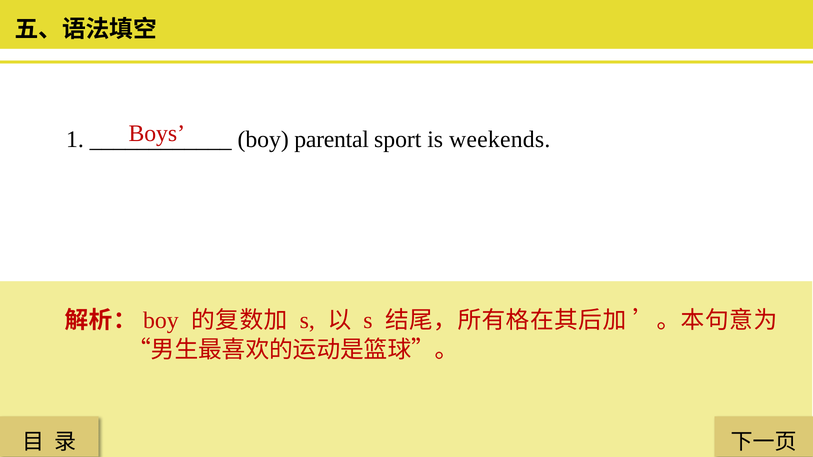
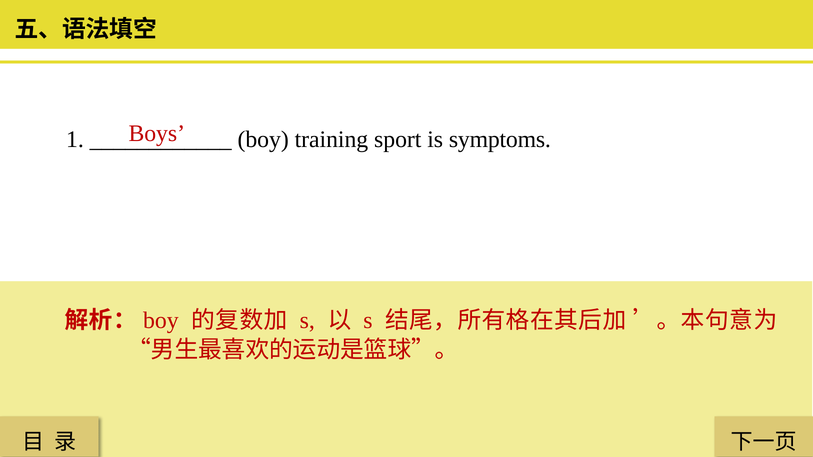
parental: parental -> training
weekends: weekends -> symptoms
